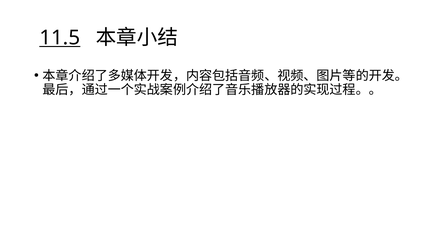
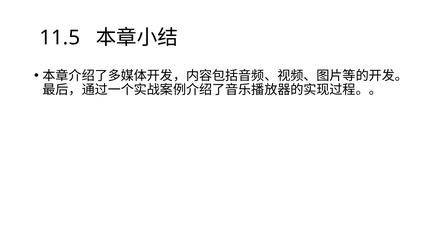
11.5 underline: present -> none
